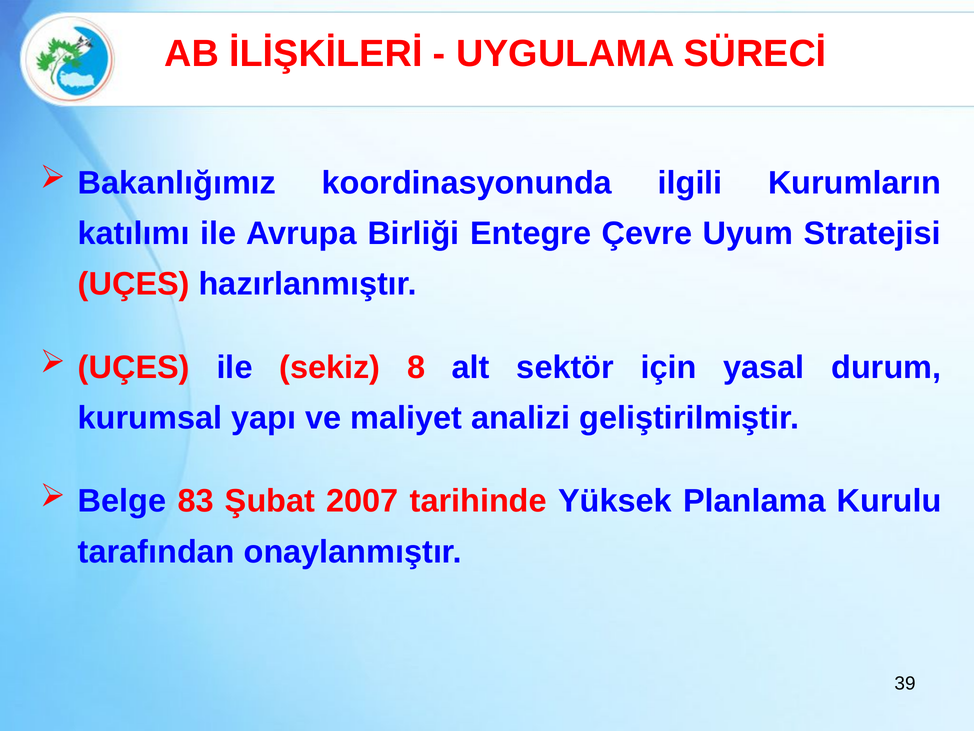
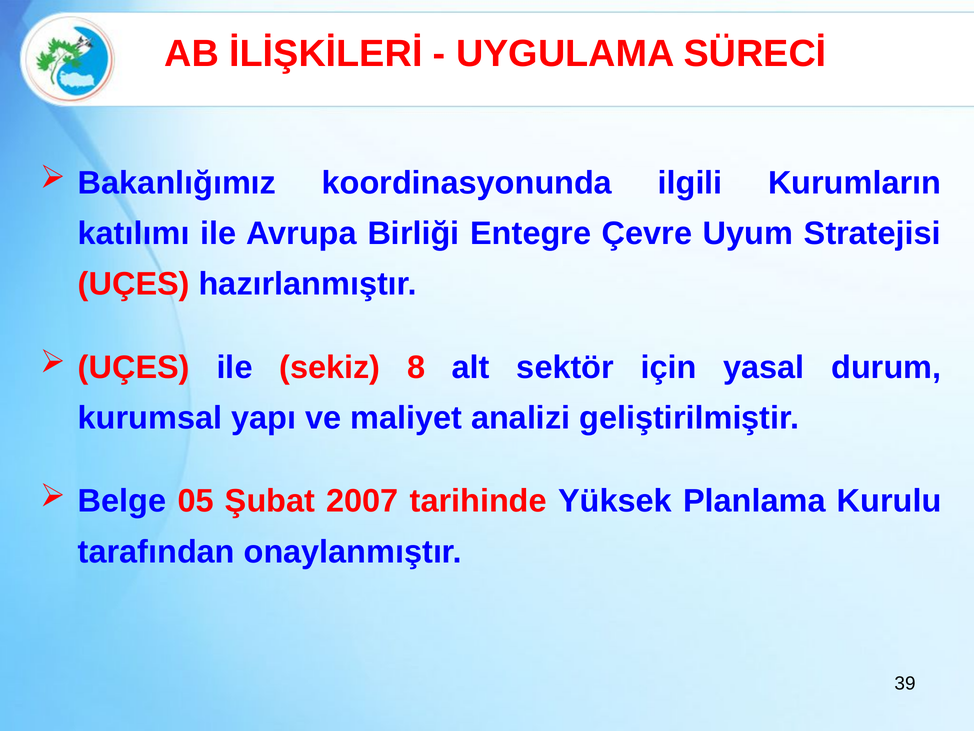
83: 83 -> 05
